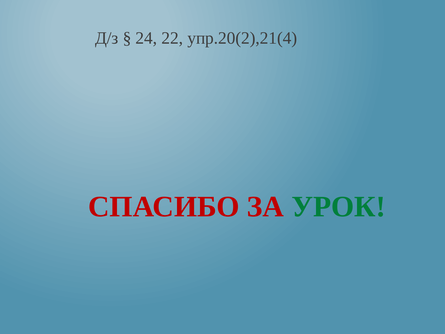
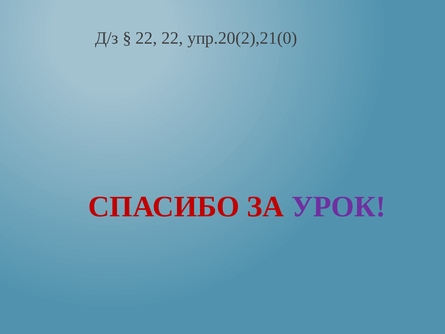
24 at (146, 38): 24 -> 22
упр.20(2),21(4: упр.20(2),21(4 -> упр.20(2),21(0
УРОК colour: green -> purple
